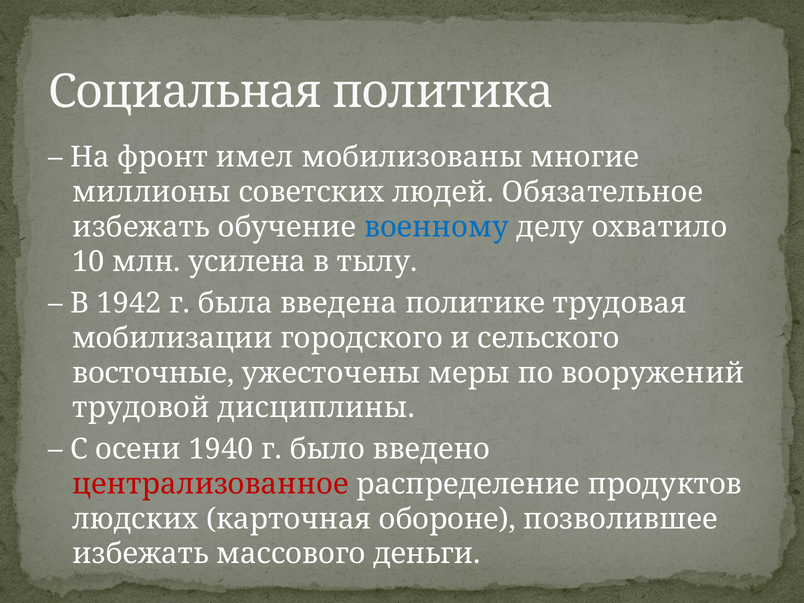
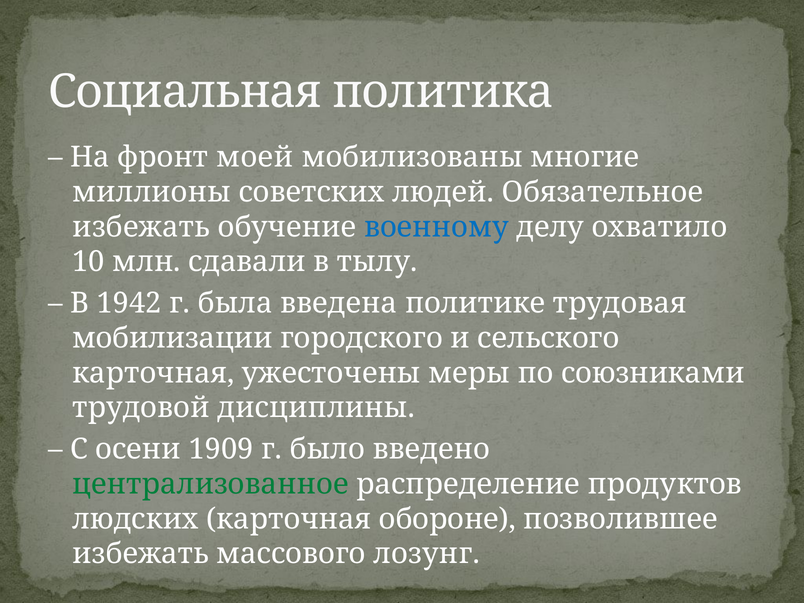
имел: имел -> моей
усилена: усилена -> сдавали
восточные at (153, 373): восточные -> карточная
вооружений: вооружений -> союзниками
1940: 1940 -> 1909
централизованное colour: red -> green
деньги: деньги -> лозунг
